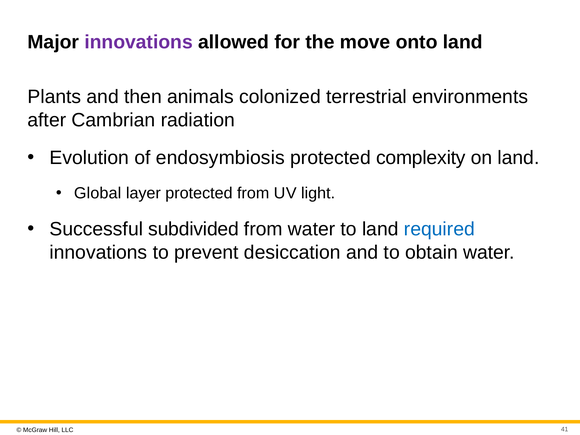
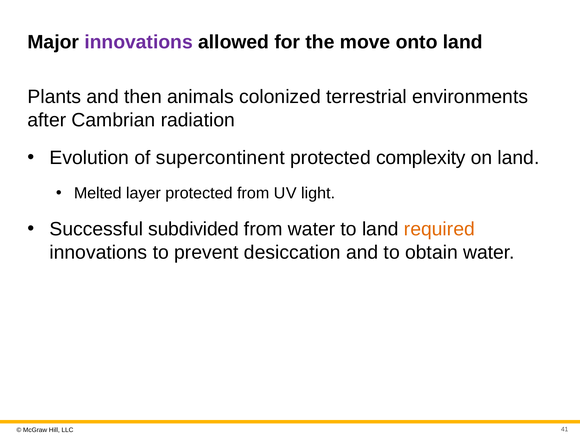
endosymbiosis: endosymbiosis -> supercontinent
Global: Global -> Melted
required colour: blue -> orange
